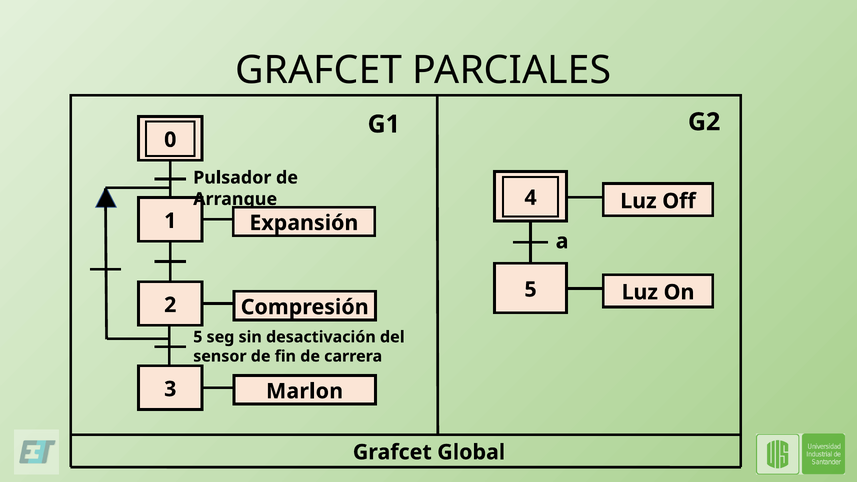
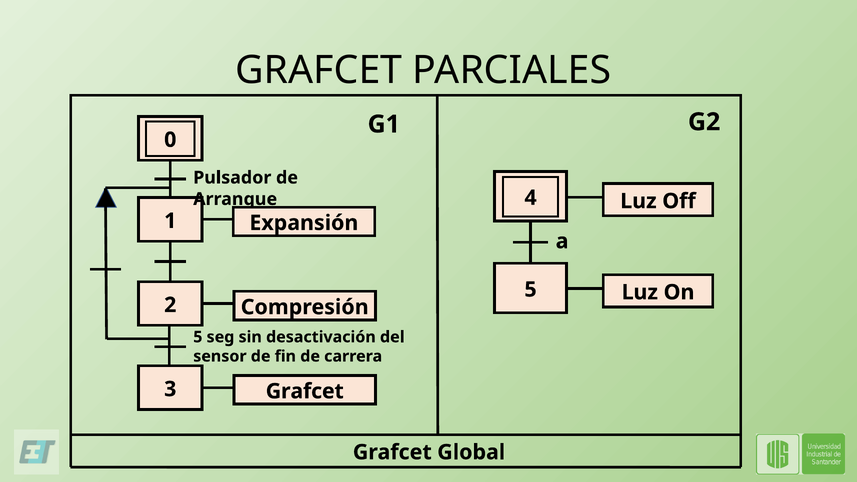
Marlon at (305, 391): Marlon -> Grafcet
